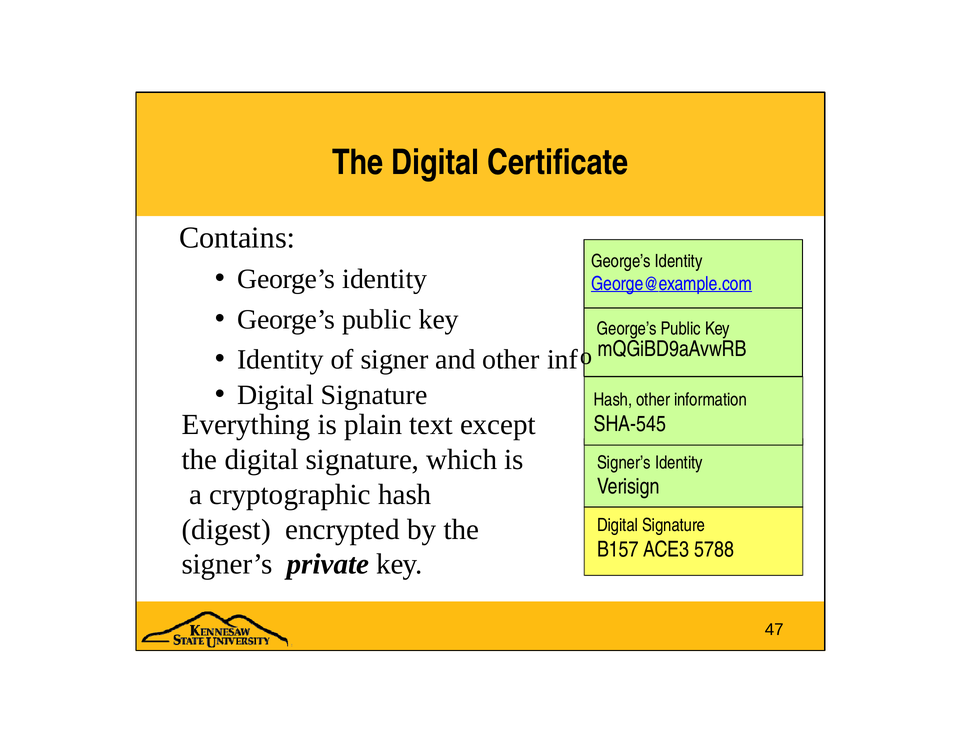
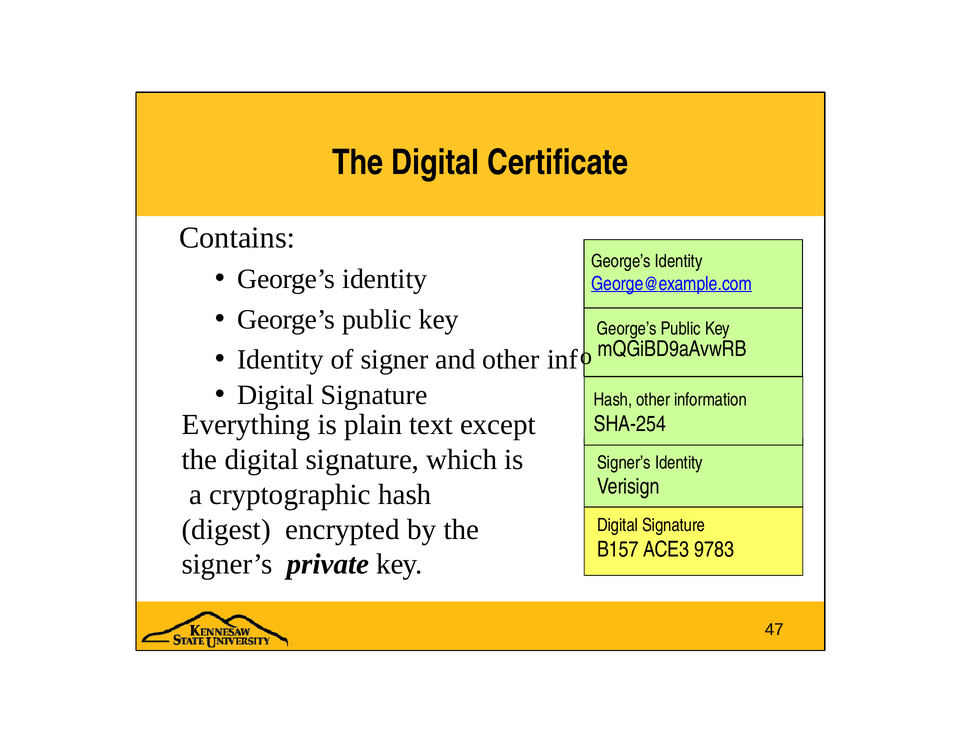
SHA-545: SHA-545 -> SHA-254
5788: 5788 -> 9783
